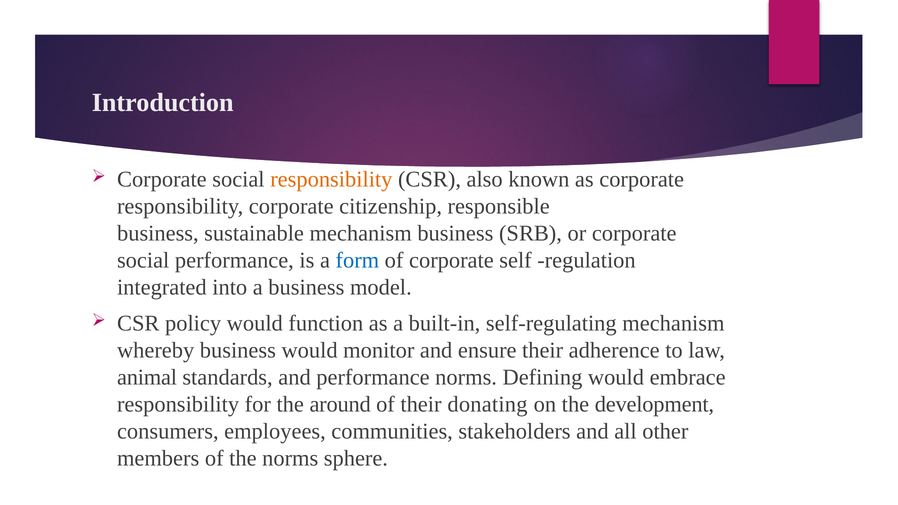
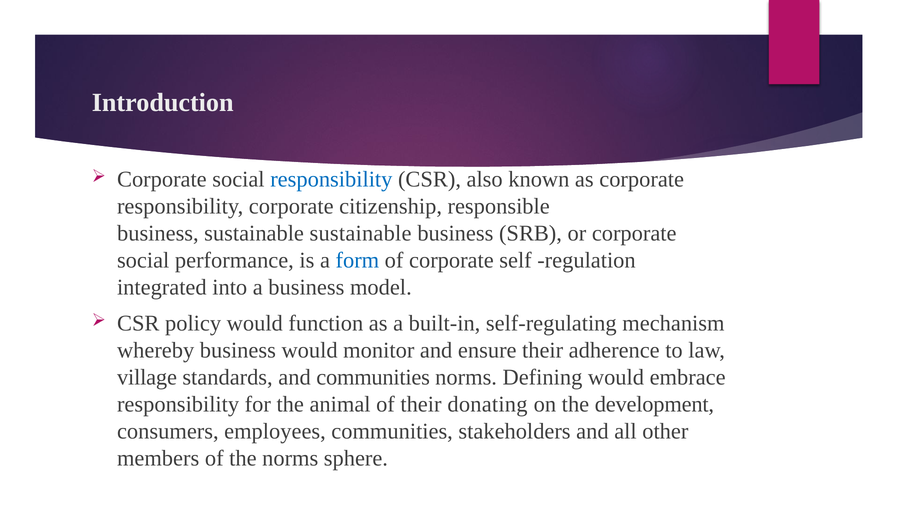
responsibility at (331, 179) colour: orange -> blue
sustainable mechanism: mechanism -> sustainable
animal: animal -> village
and performance: performance -> communities
around: around -> animal
